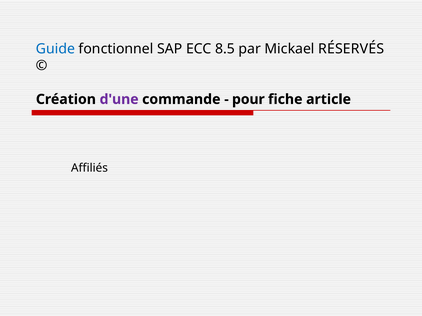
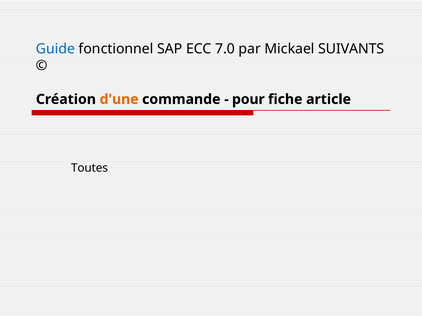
8.5: 8.5 -> 7.0
RÉSERVÉS: RÉSERVÉS -> SUIVANTS
d'une colour: purple -> orange
Affiliés: Affiliés -> Toutes
